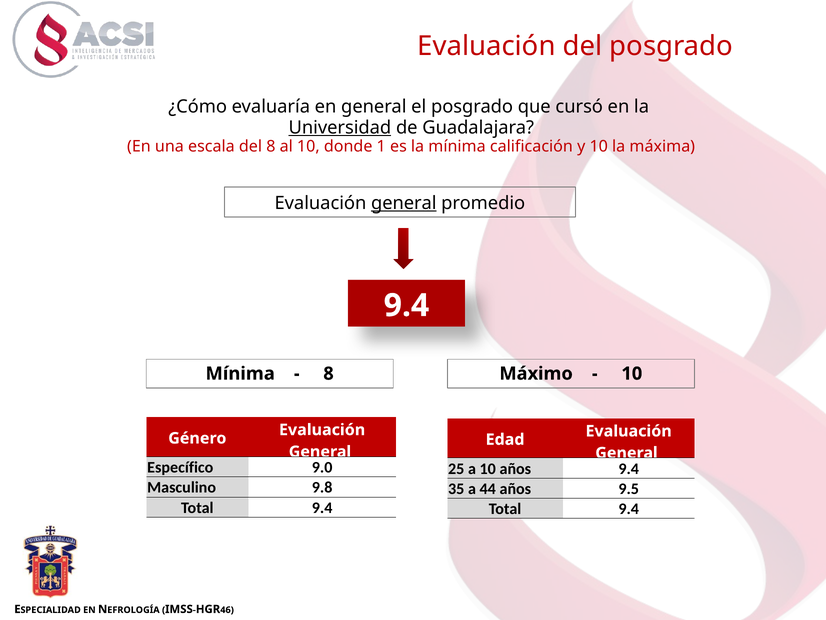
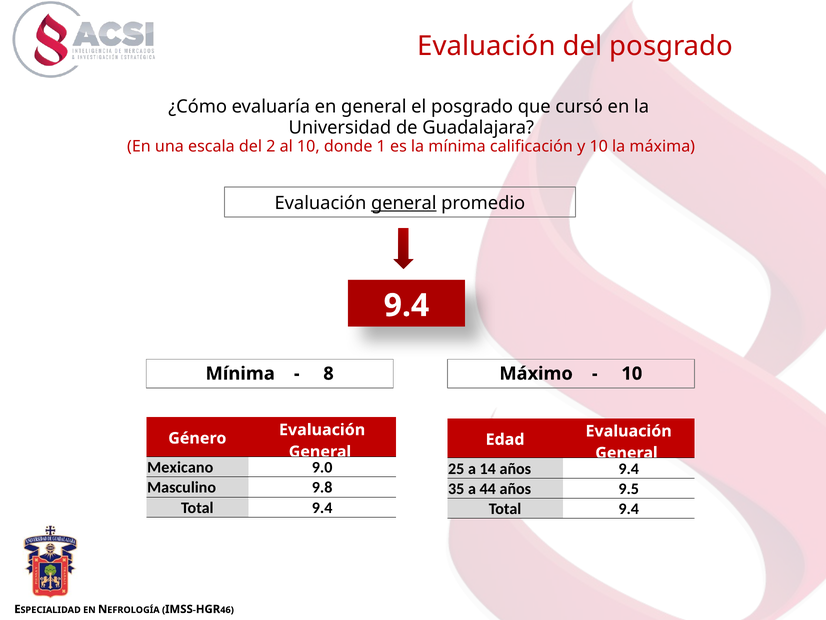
Universidad underline: present -> none
del 8: 8 -> 2
Específico: Específico -> Mexicano
a 10: 10 -> 14
